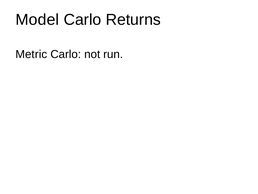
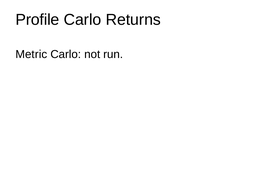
Model: Model -> Profile
